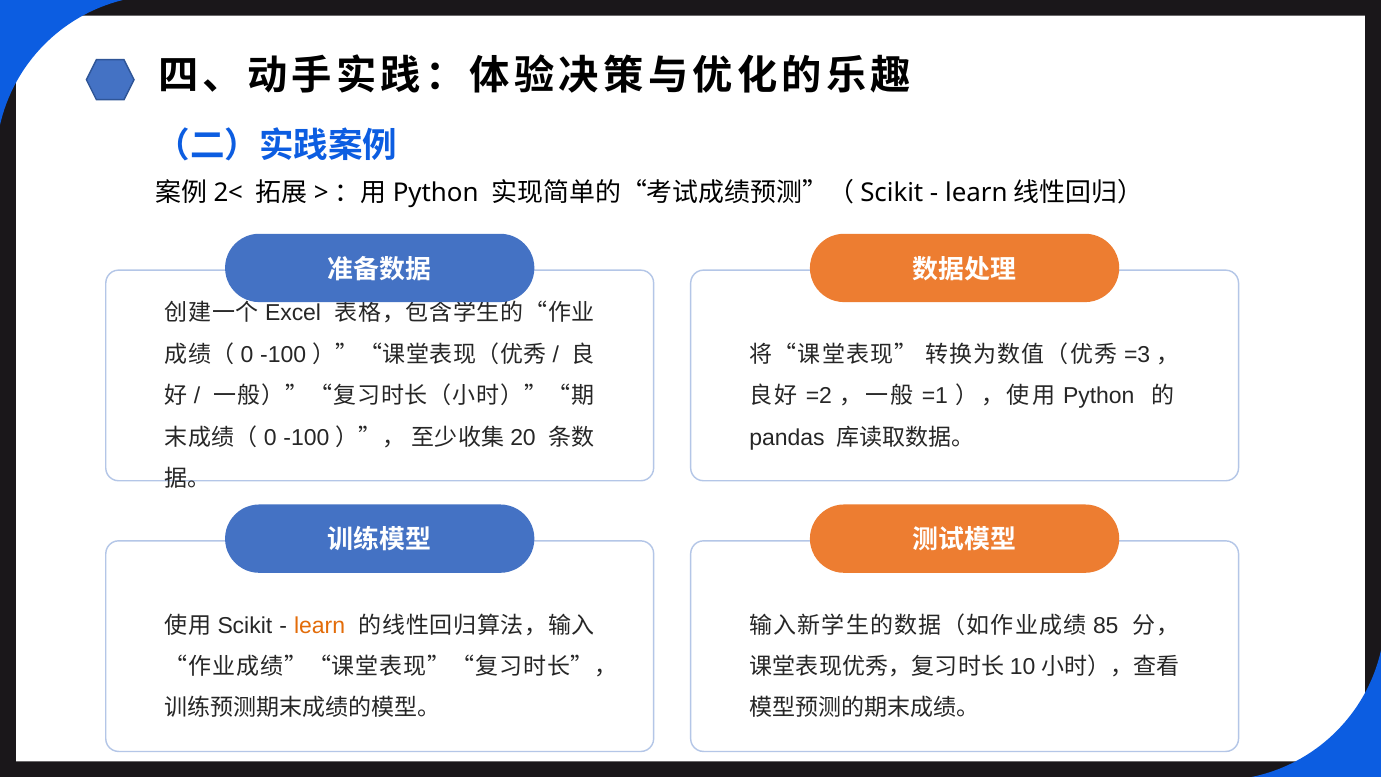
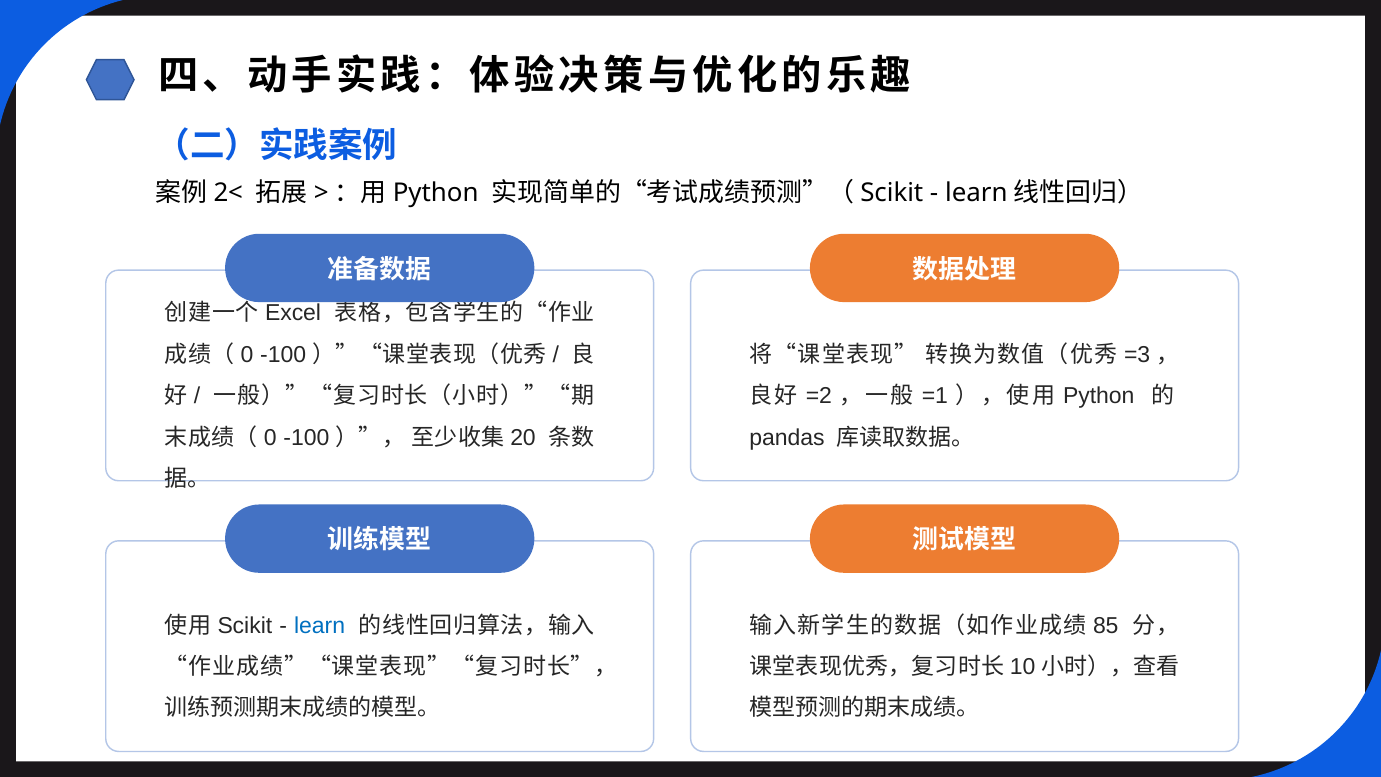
learn colour: orange -> blue
